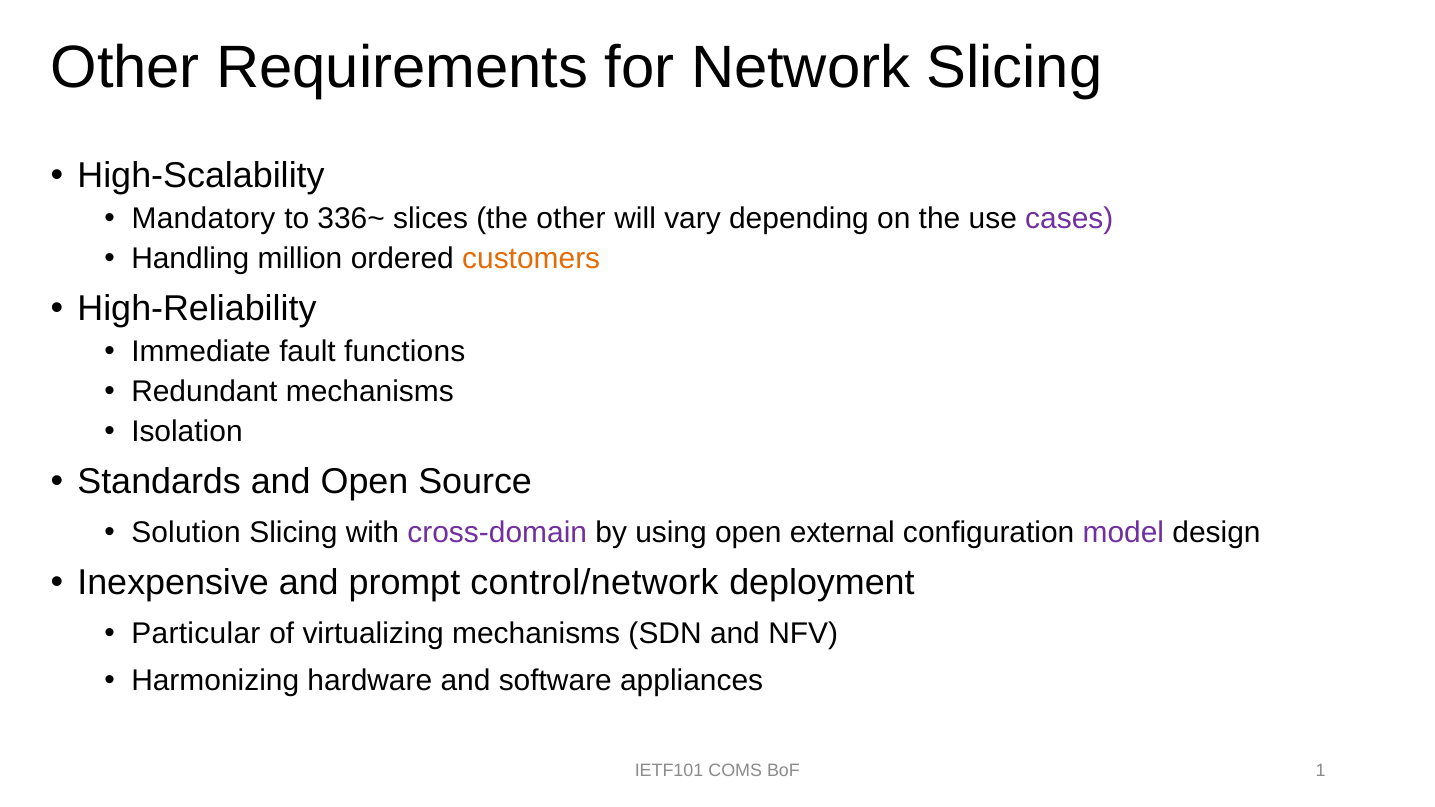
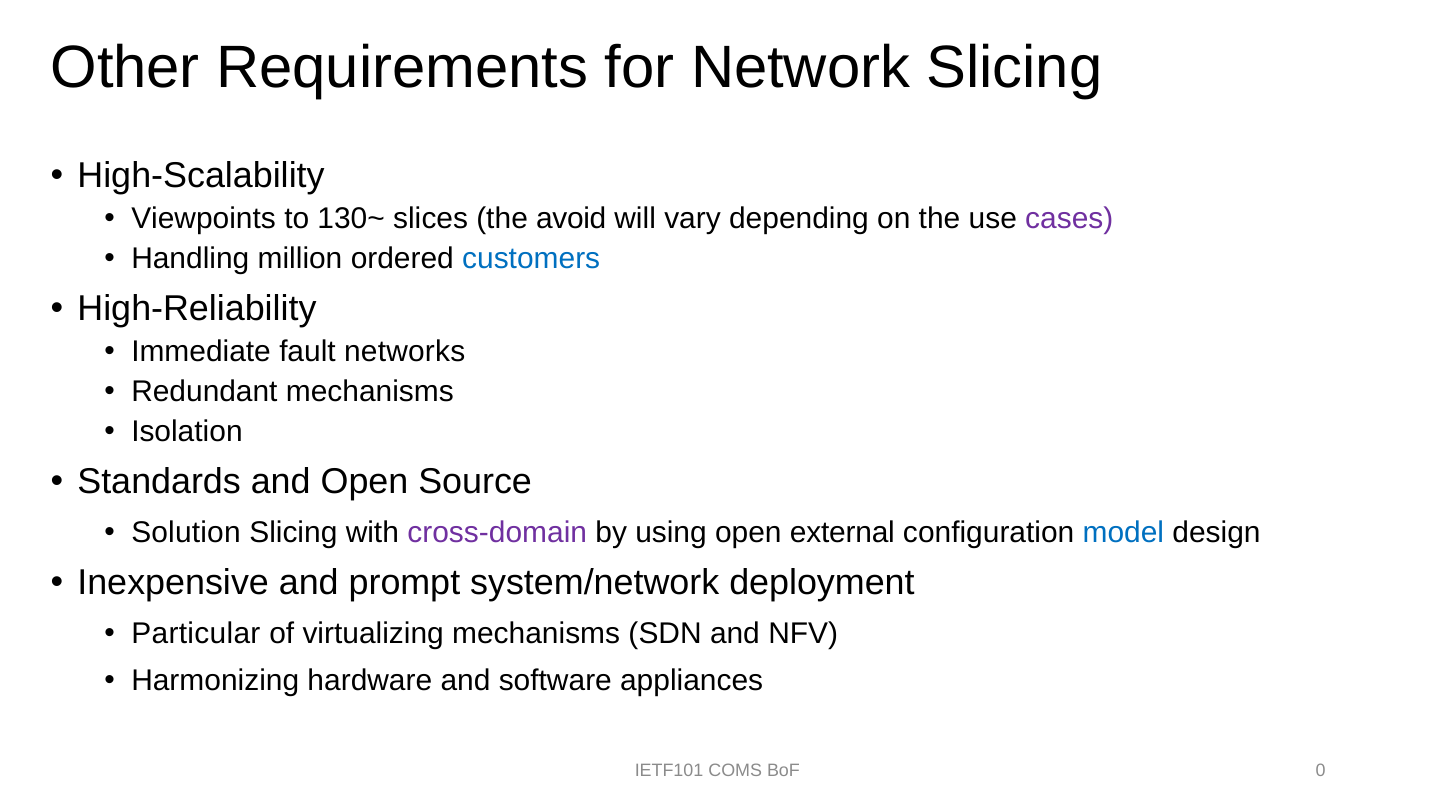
Mandatory: Mandatory -> Viewpoints
336~: 336~ -> 130~
the other: other -> avoid
customers colour: orange -> blue
functions: functions -> networks
model colour: purple -> blue
control/network: control/network -> system/network
1: 1 -> 0
